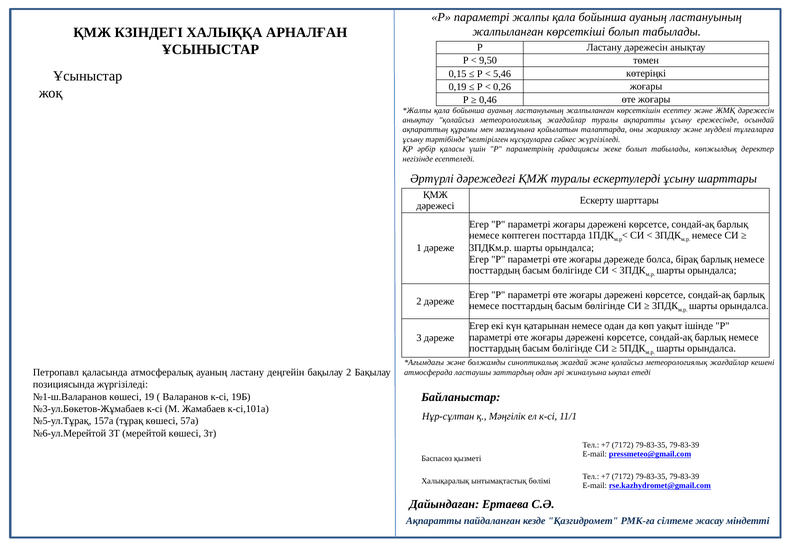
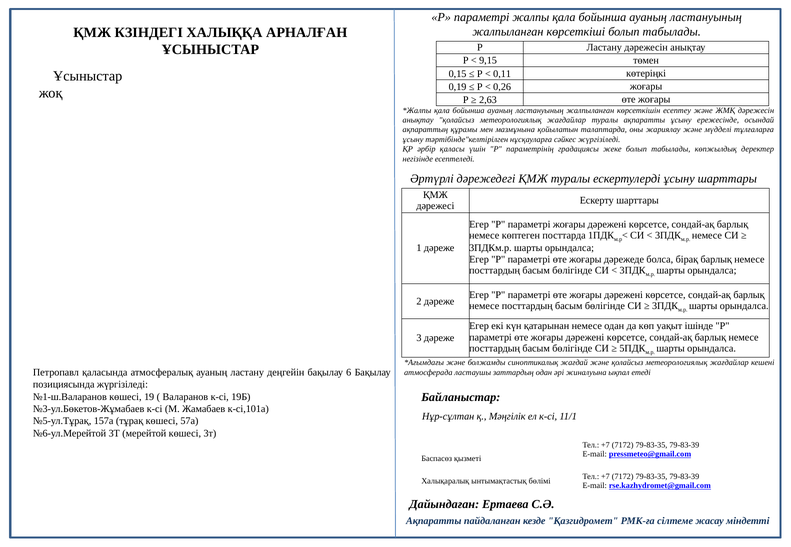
9,50: 9,50 -> 9,15
5,46: 5,46 -> 0,11
0,46: 0,46 -> 2,63
бақылау 2: 2 -> 6
